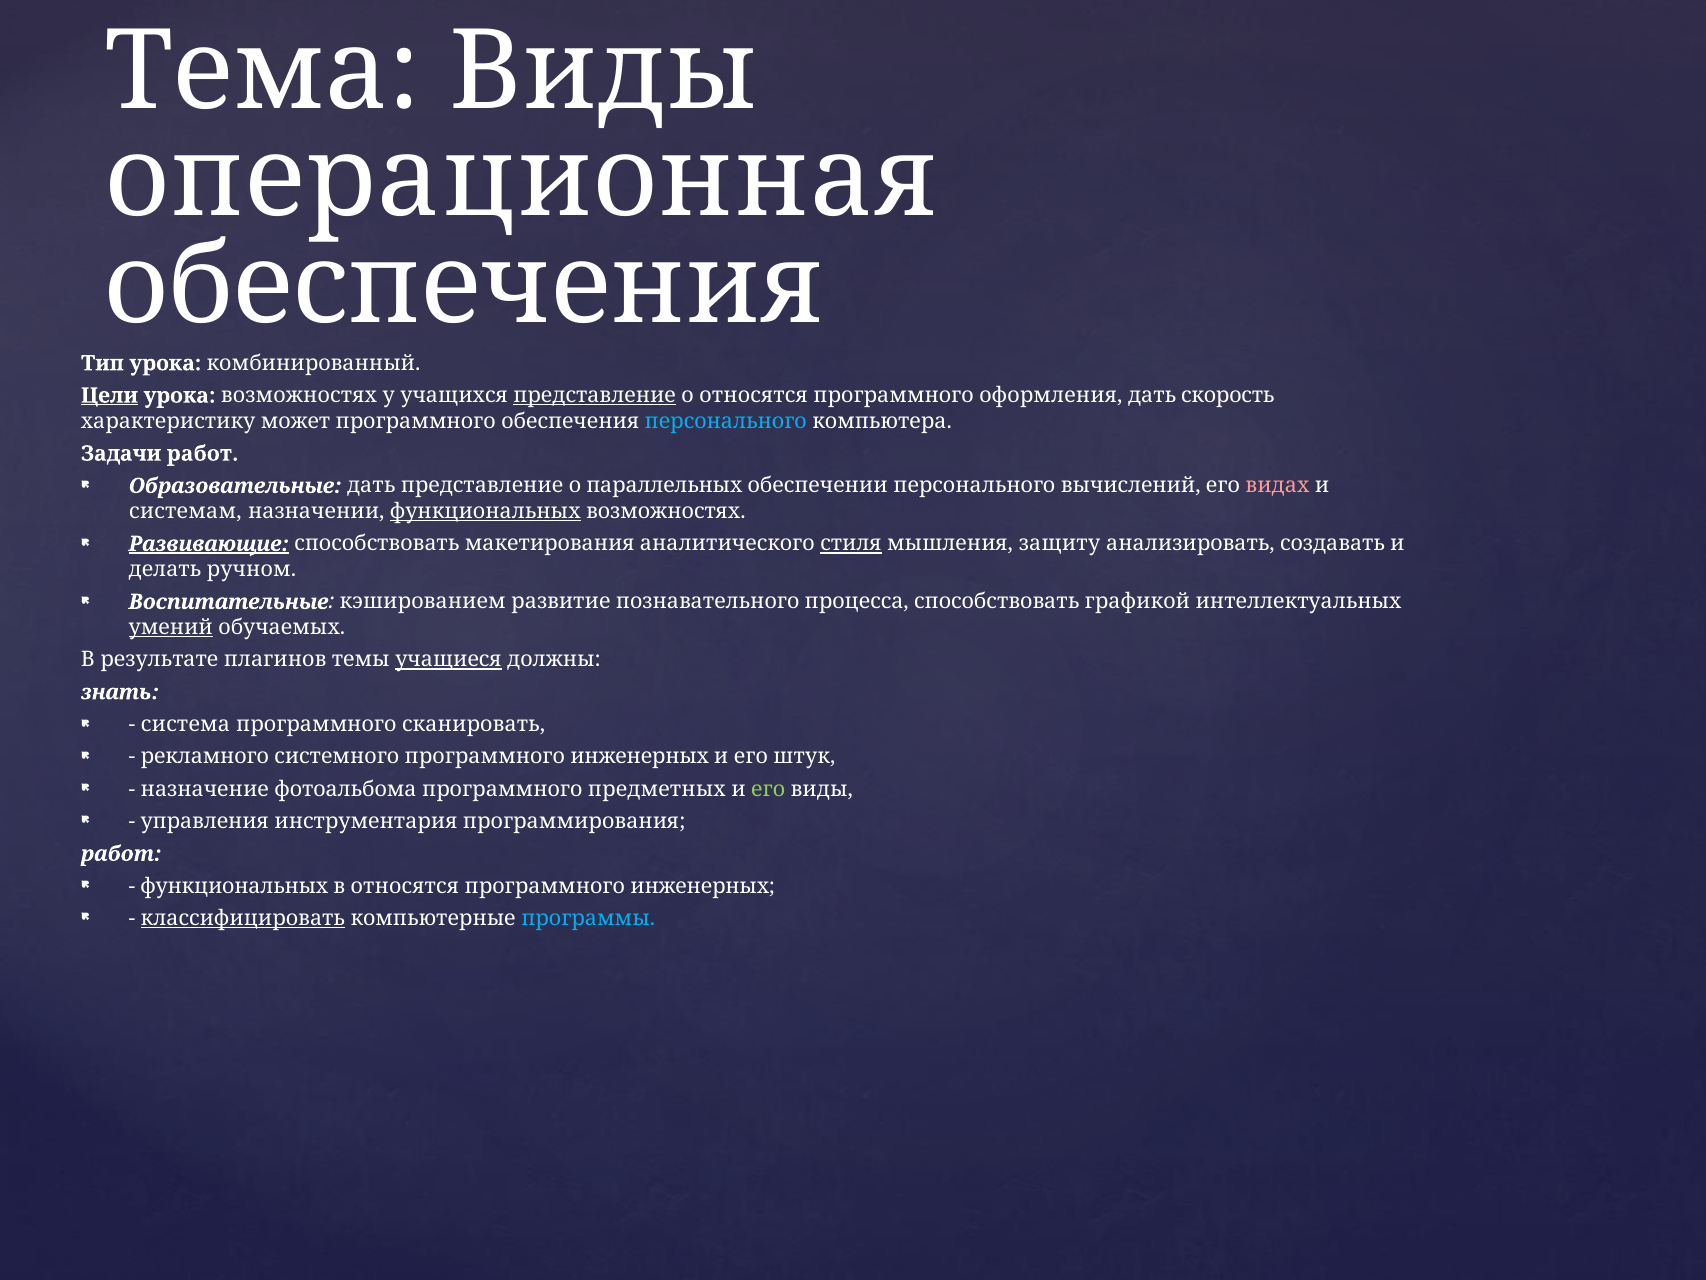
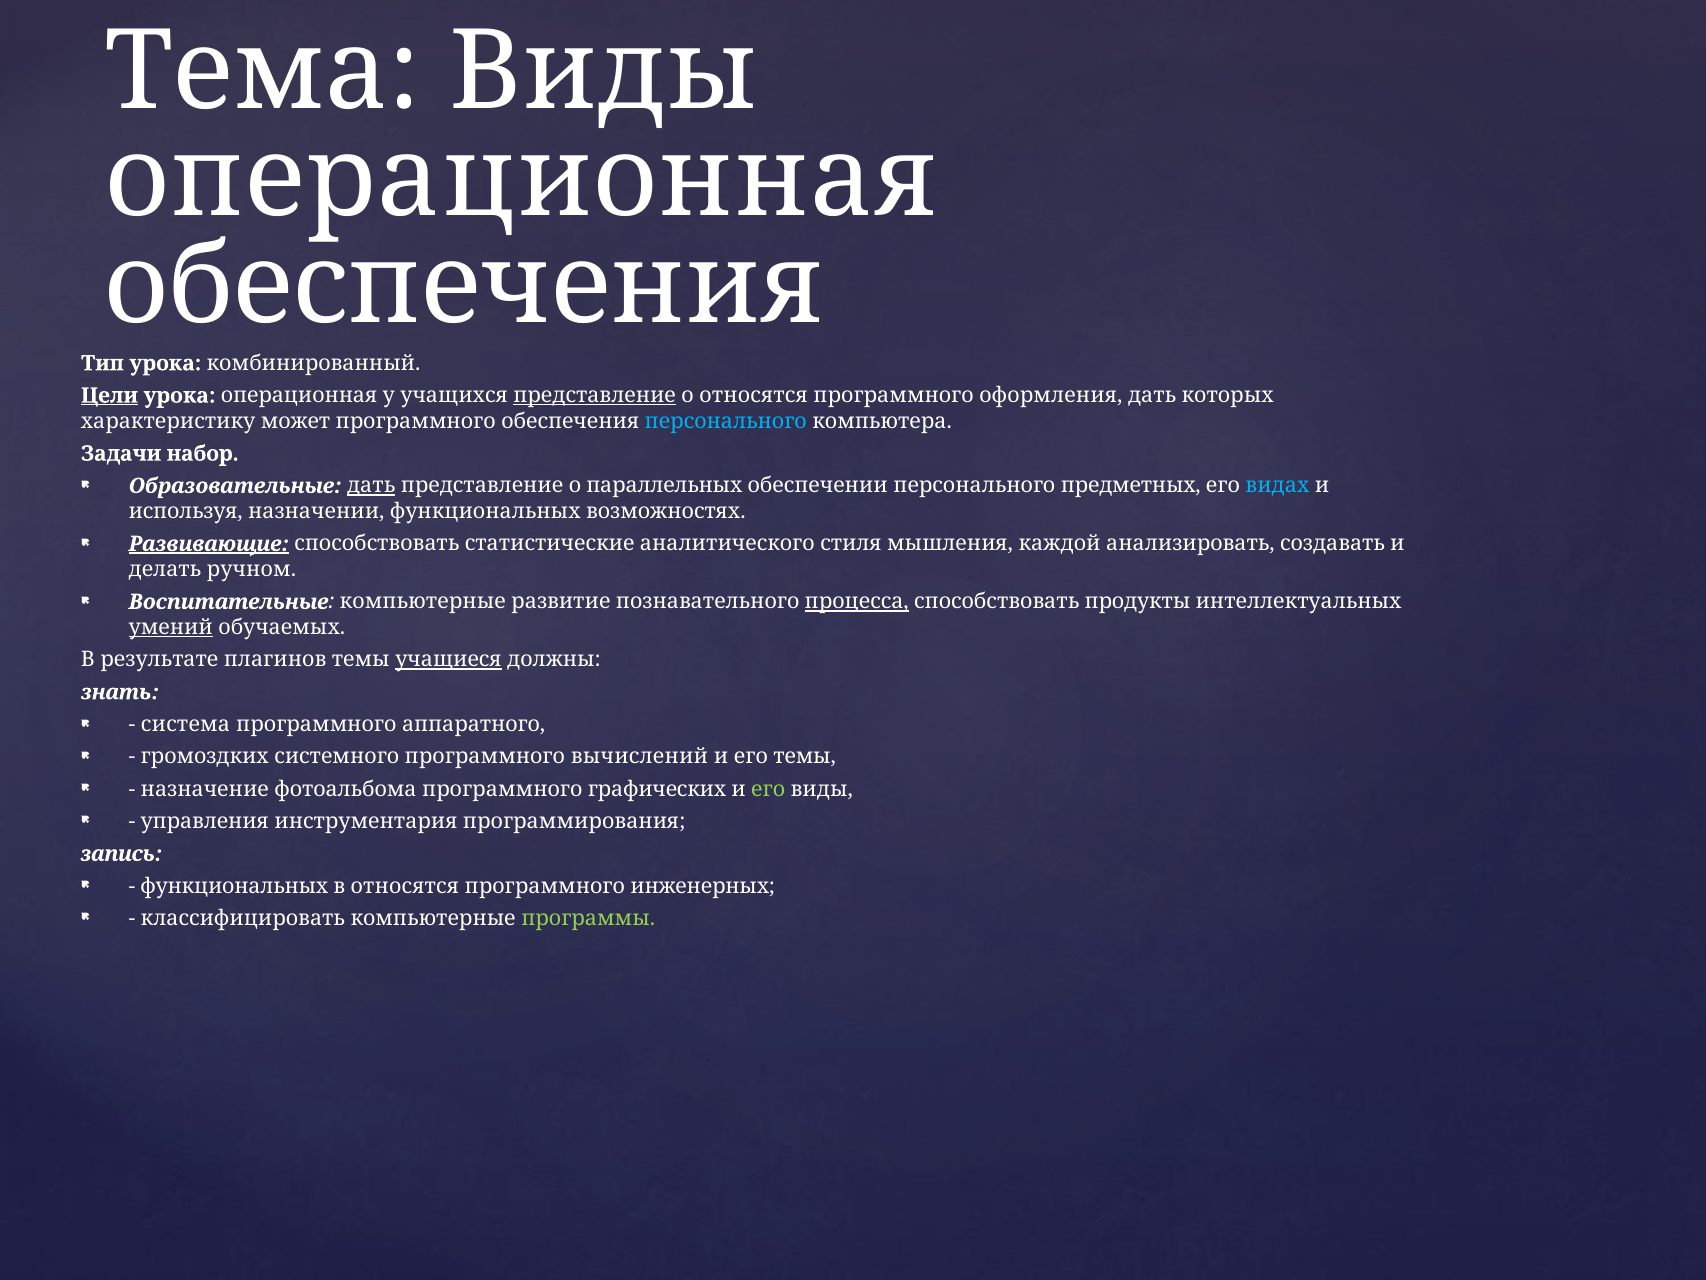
урока возможностях: возможностях -> операционная
скорость: скорость -> которых
Задачи работ: работ -> набор
дать at (371, 486) underline: none -> present
вычислений: вычислений -> предметных
видах colour: pink -> light blue
системам: системам -> используя
функциональных at (485, 511) underline: present -> none
макетирования: макетирования -> статистические
стиля underline: present -> none
защиту: защиту -> каждой
Воспитательные кэшированием: кэшированием -> компьютерные
процесса underline: none -> present
графикой: графикой -> продукты
сканировать: сканировать -> аппаратного
рекламного: рекламного -> громоздких
системного программного инженерных: инженерных -> вычислений
его штук: штук -> темы
предметных: предметных -> графических
работ at (121, 853): работ -> запись
классифицировать underline: present -> none
программы colour: light blue -> light green
